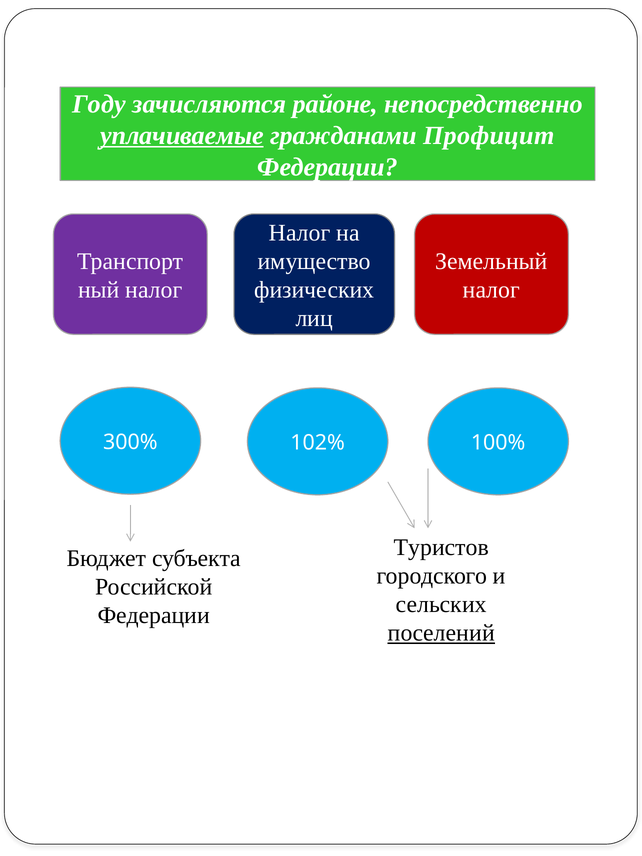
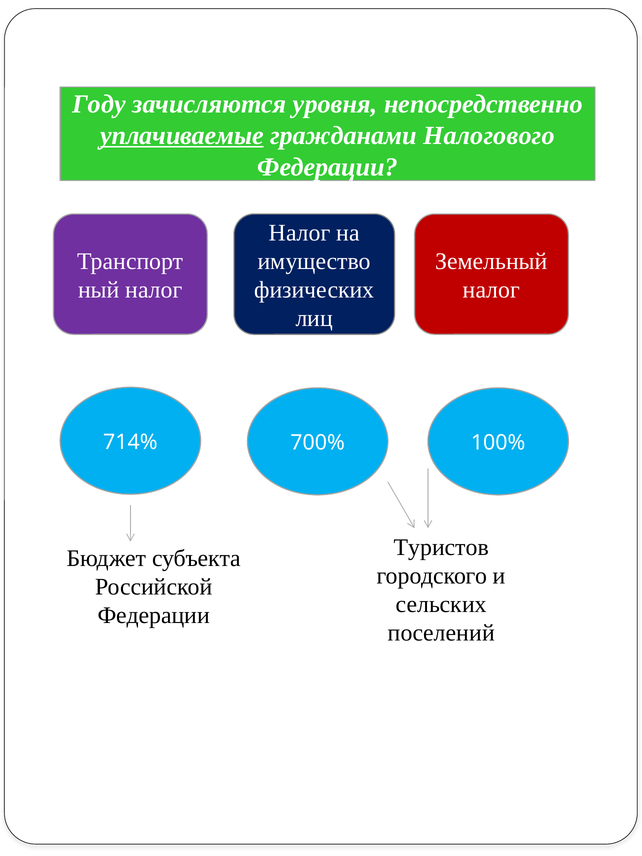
районе: районе -> уровня
Профицит: Профицит -> Налогового
300%: 300% -> 714%
102%: 102% -> 700%
поселений underline: present -> none
